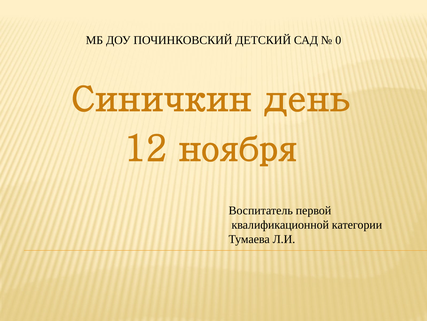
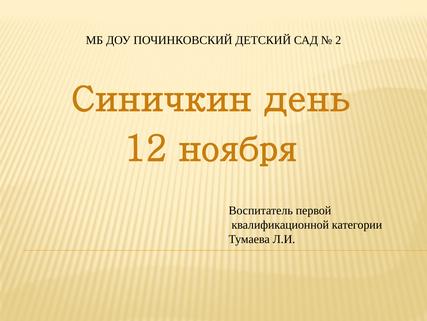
0: 0 -> 2
